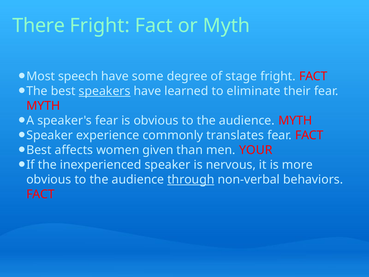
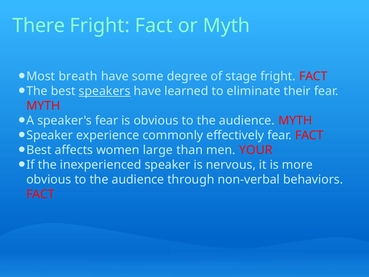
speech: speech -> breath
translates: translates -> effectively
given: given -> large
through underline: present -> none
